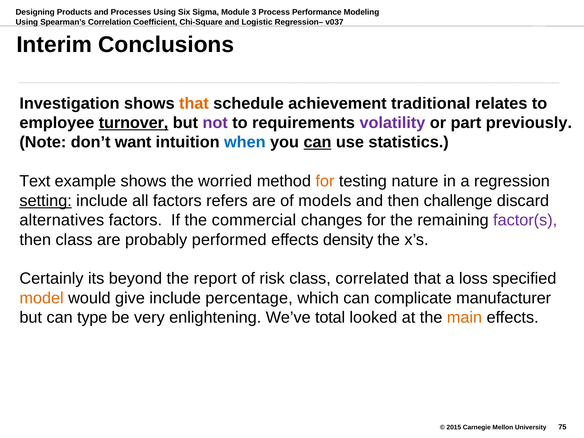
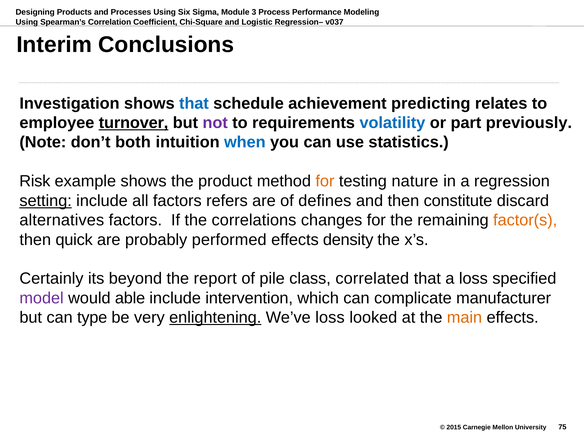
that at (194, 103) colour: orange -> blue
traditional: traditional -> predicting
volatility colour: purple -> blue
want: want -> both
can at (317, 142) underline: present -> none
Text: Text -> Risk
worried: worried -> product
models: models -> defines
challenge: challenge -> constitute
commercial: commercial -> correlations
factor(s colour: purple -> orange
then class: class -> quick
risk: risk -> pile
model colour: orange -> purple
give: give -> able
percentage: percentage -> intervention
enlightening underline: none -> present
We’ve total: total -> loss
